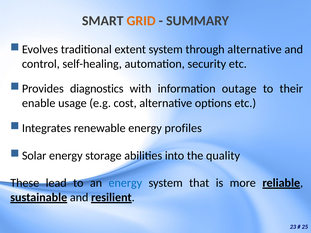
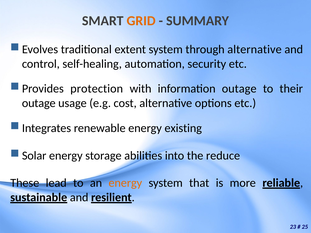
diagnostics: diagnostics -> protection
enable at (39, 103): enable -> outage
profiles: profiles -> existing
quality: quality -> reduce
energy at (125, 183) colour: blue -> orange
